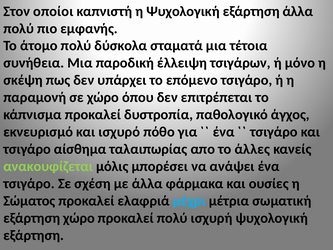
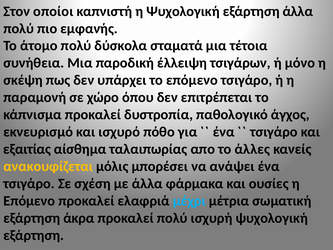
τσιγάρο at (27, 149): τσιγάρο -> εξαιτίας
ανακουφίζεται colour: light green -> yellow
Σώματος at (29, 201): Σώματος -> Επόμενο
εξάρτηση χώρο: χώρο -> άκρα
